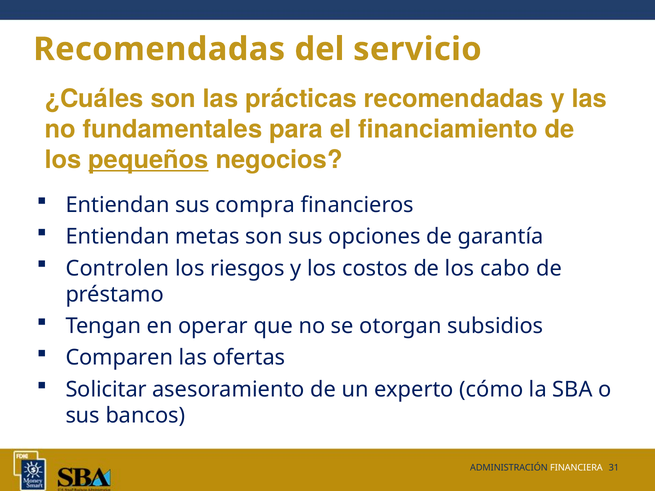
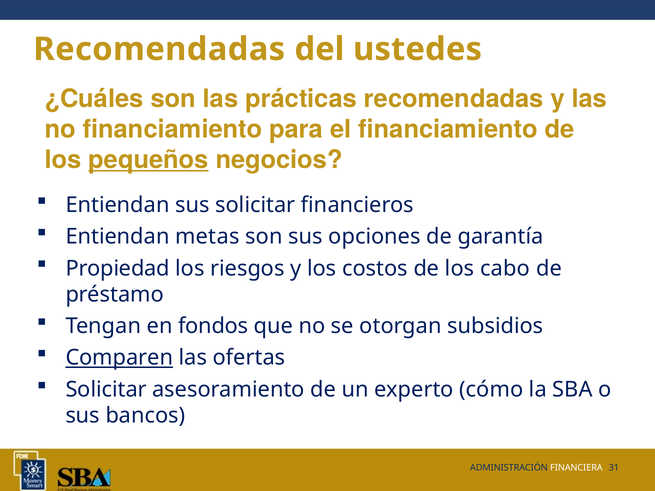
servicio: servicio -> ustedes
no fundamentales: fundamentales -> financiamiento
sus compra: compra -> solicitar
Controlen: Controlen -> Propiedad
operar: operar -> fondos
Comparen underline: none -> present
